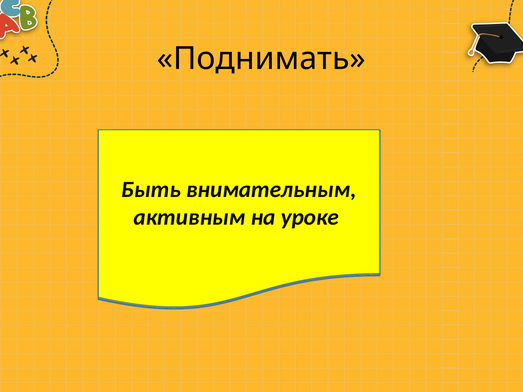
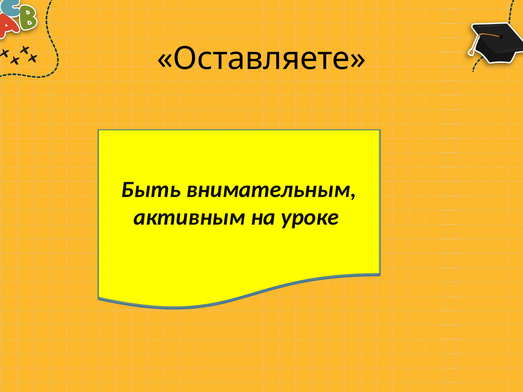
Поднимать at (261, 59): Поднимать -> Оставляете
